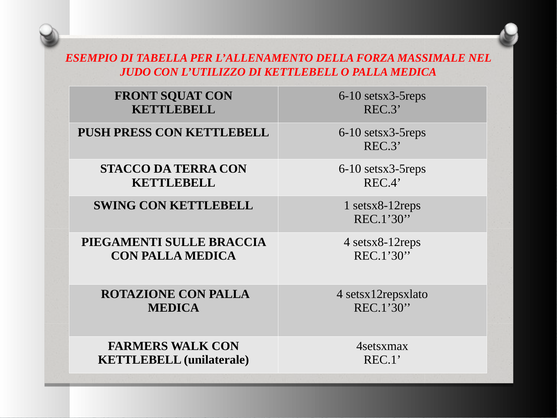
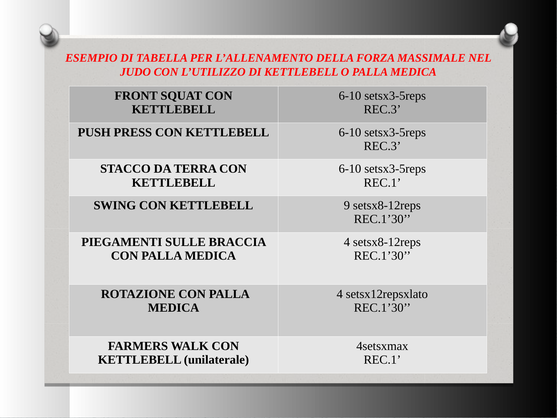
REC.4 at (382, 183): REC.4 -> REC.1
1: 1 -> 9
